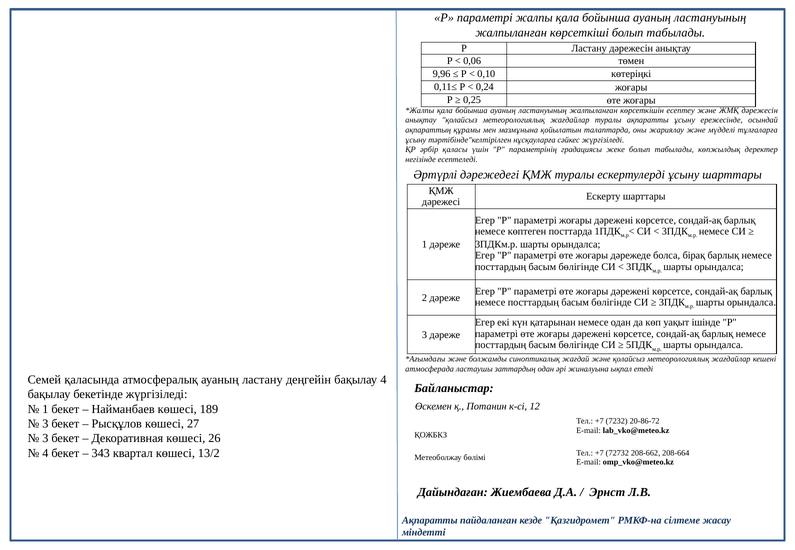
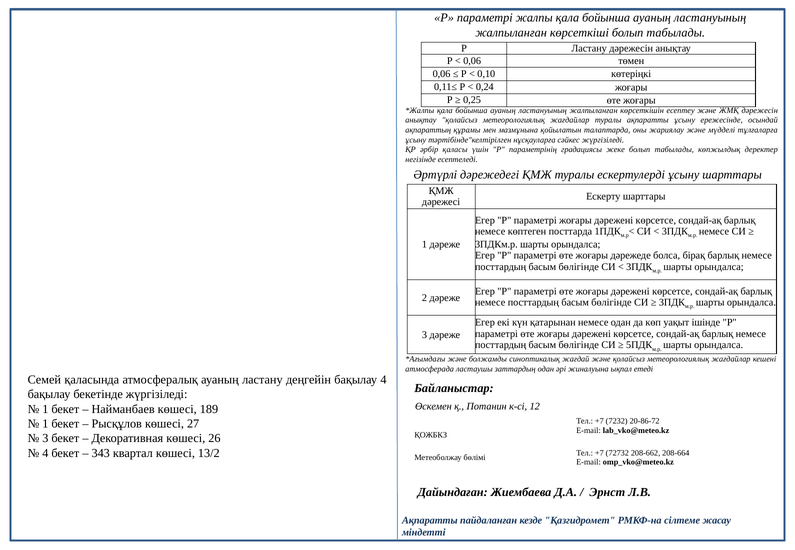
9,96 at (442, 74): 9,96 -> 0,06
3 at (45, 424): 3 -> 1
